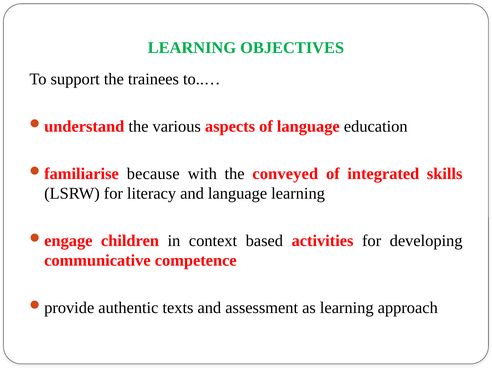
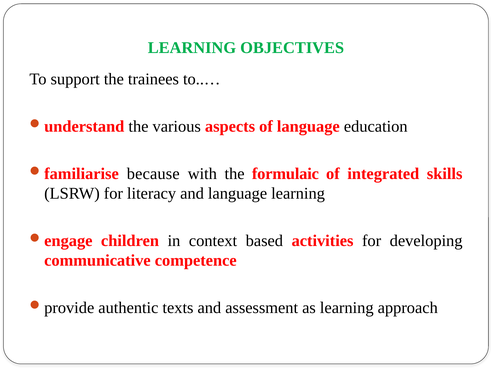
conveyed: conveyed -> formulaic
